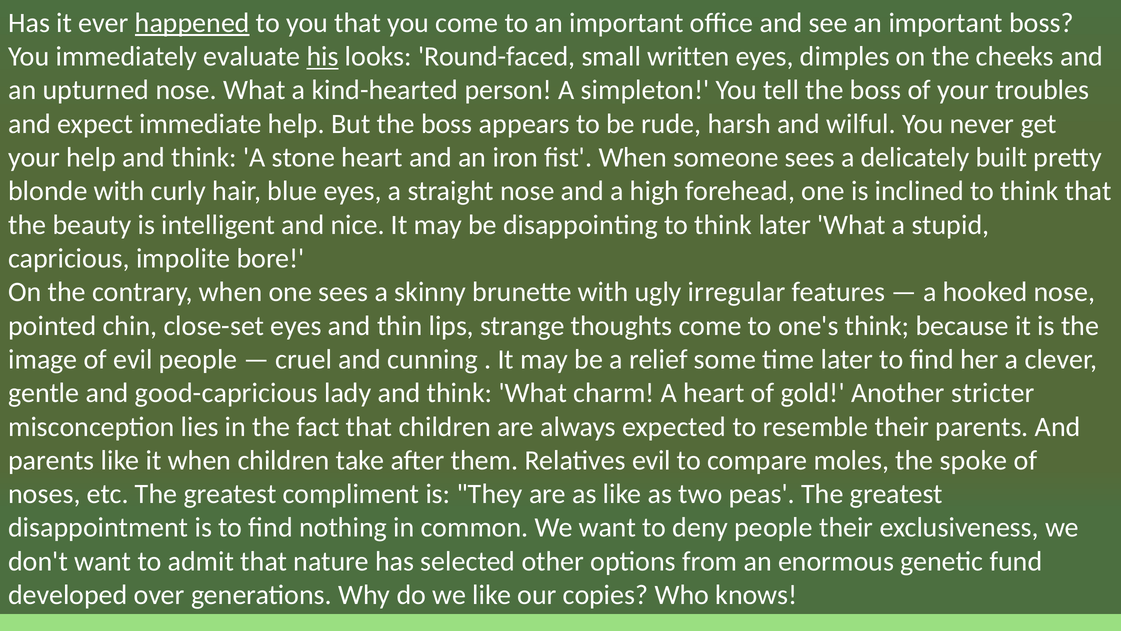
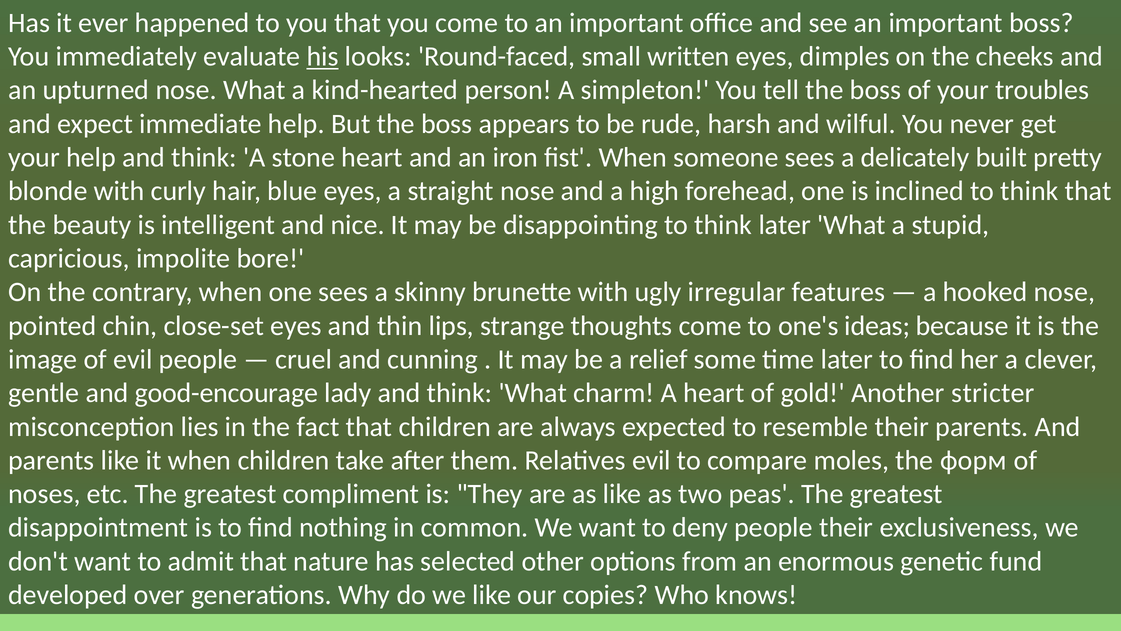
happened underline: present -> none
one's think: think -> ideas
good-capricious: good-capricious -> good-encourage
spoke: spoke -> форм
